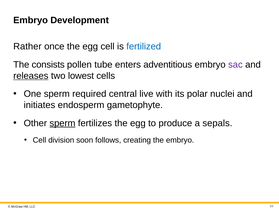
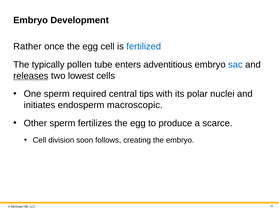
consists: consists -> typically
sac colour: purple -> blue
live: live -> tips
gametophyte: gametophyte -> macroscopic
sperm at (62, 123) underline: present -> none
sepals: sepals -> scarce
